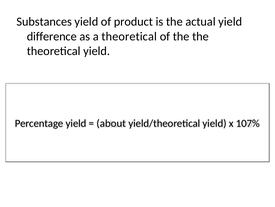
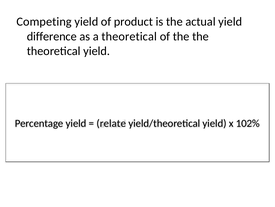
Substances: Substances -> Competing
about: about -> relate
107%: 107% -> 102%
